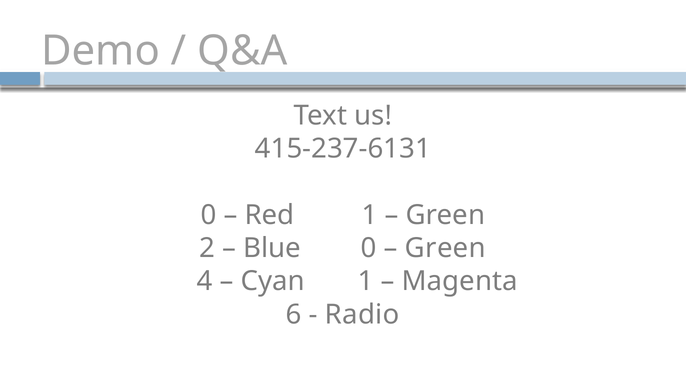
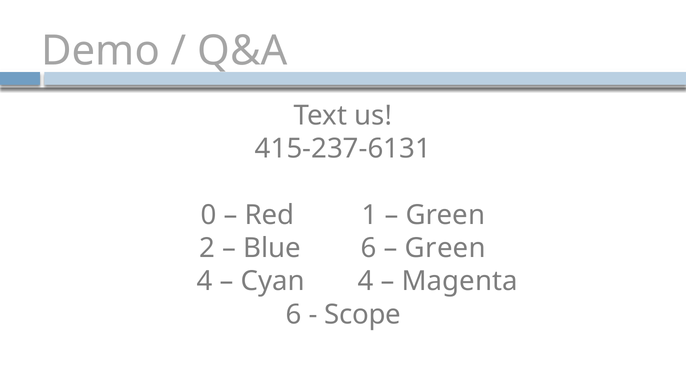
Blue 0: 0 -> 6
Cyan 1: 1 -> 4
Radio: Radio -> Scope
